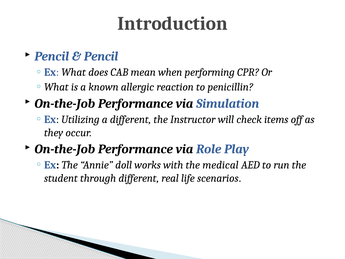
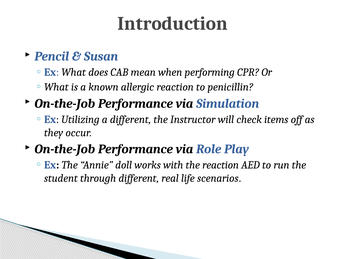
Pencil at (101, 56): Pencil -> Susan
the medical: medical -> reaction
